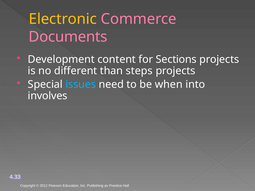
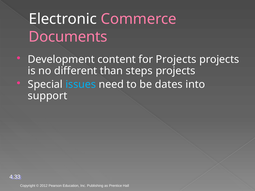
Electronic colour: yellow -> white
for Sections: Sections -> Projects
when: when -> dates
involves: involves -> support
